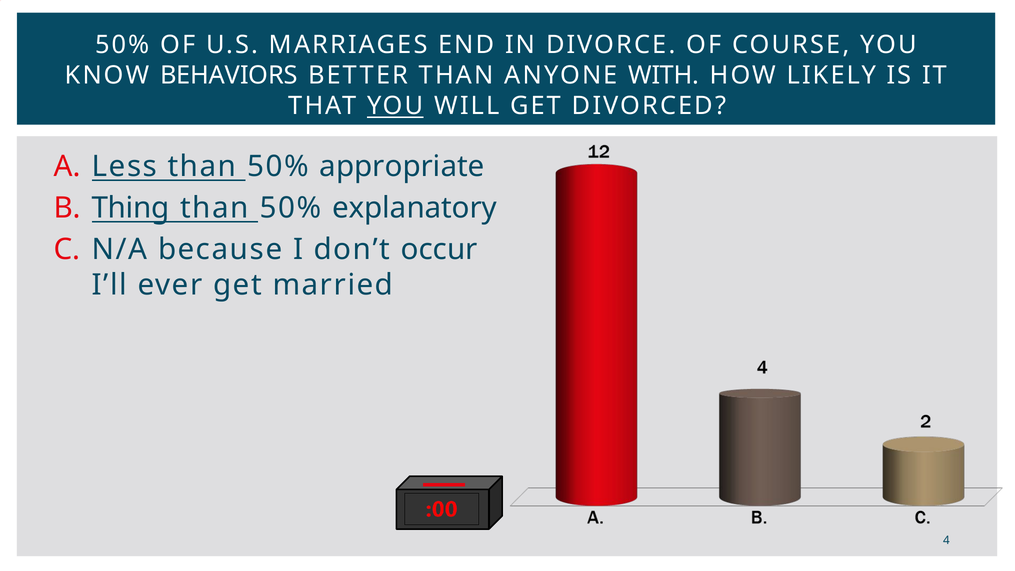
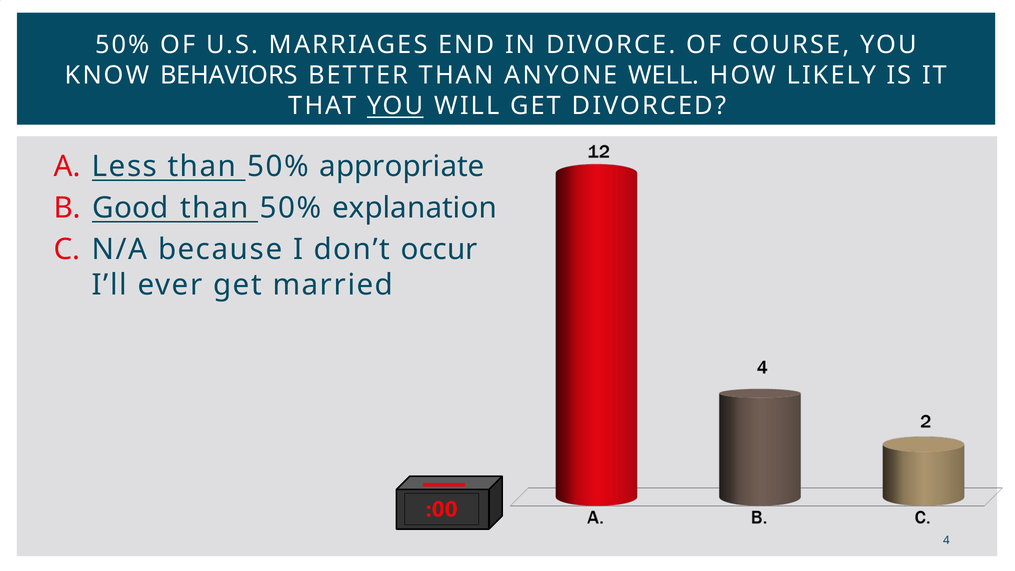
WITH: WITH -> WELL
Thing: Thing -> Good
explanatory: explanatory -> explanation
